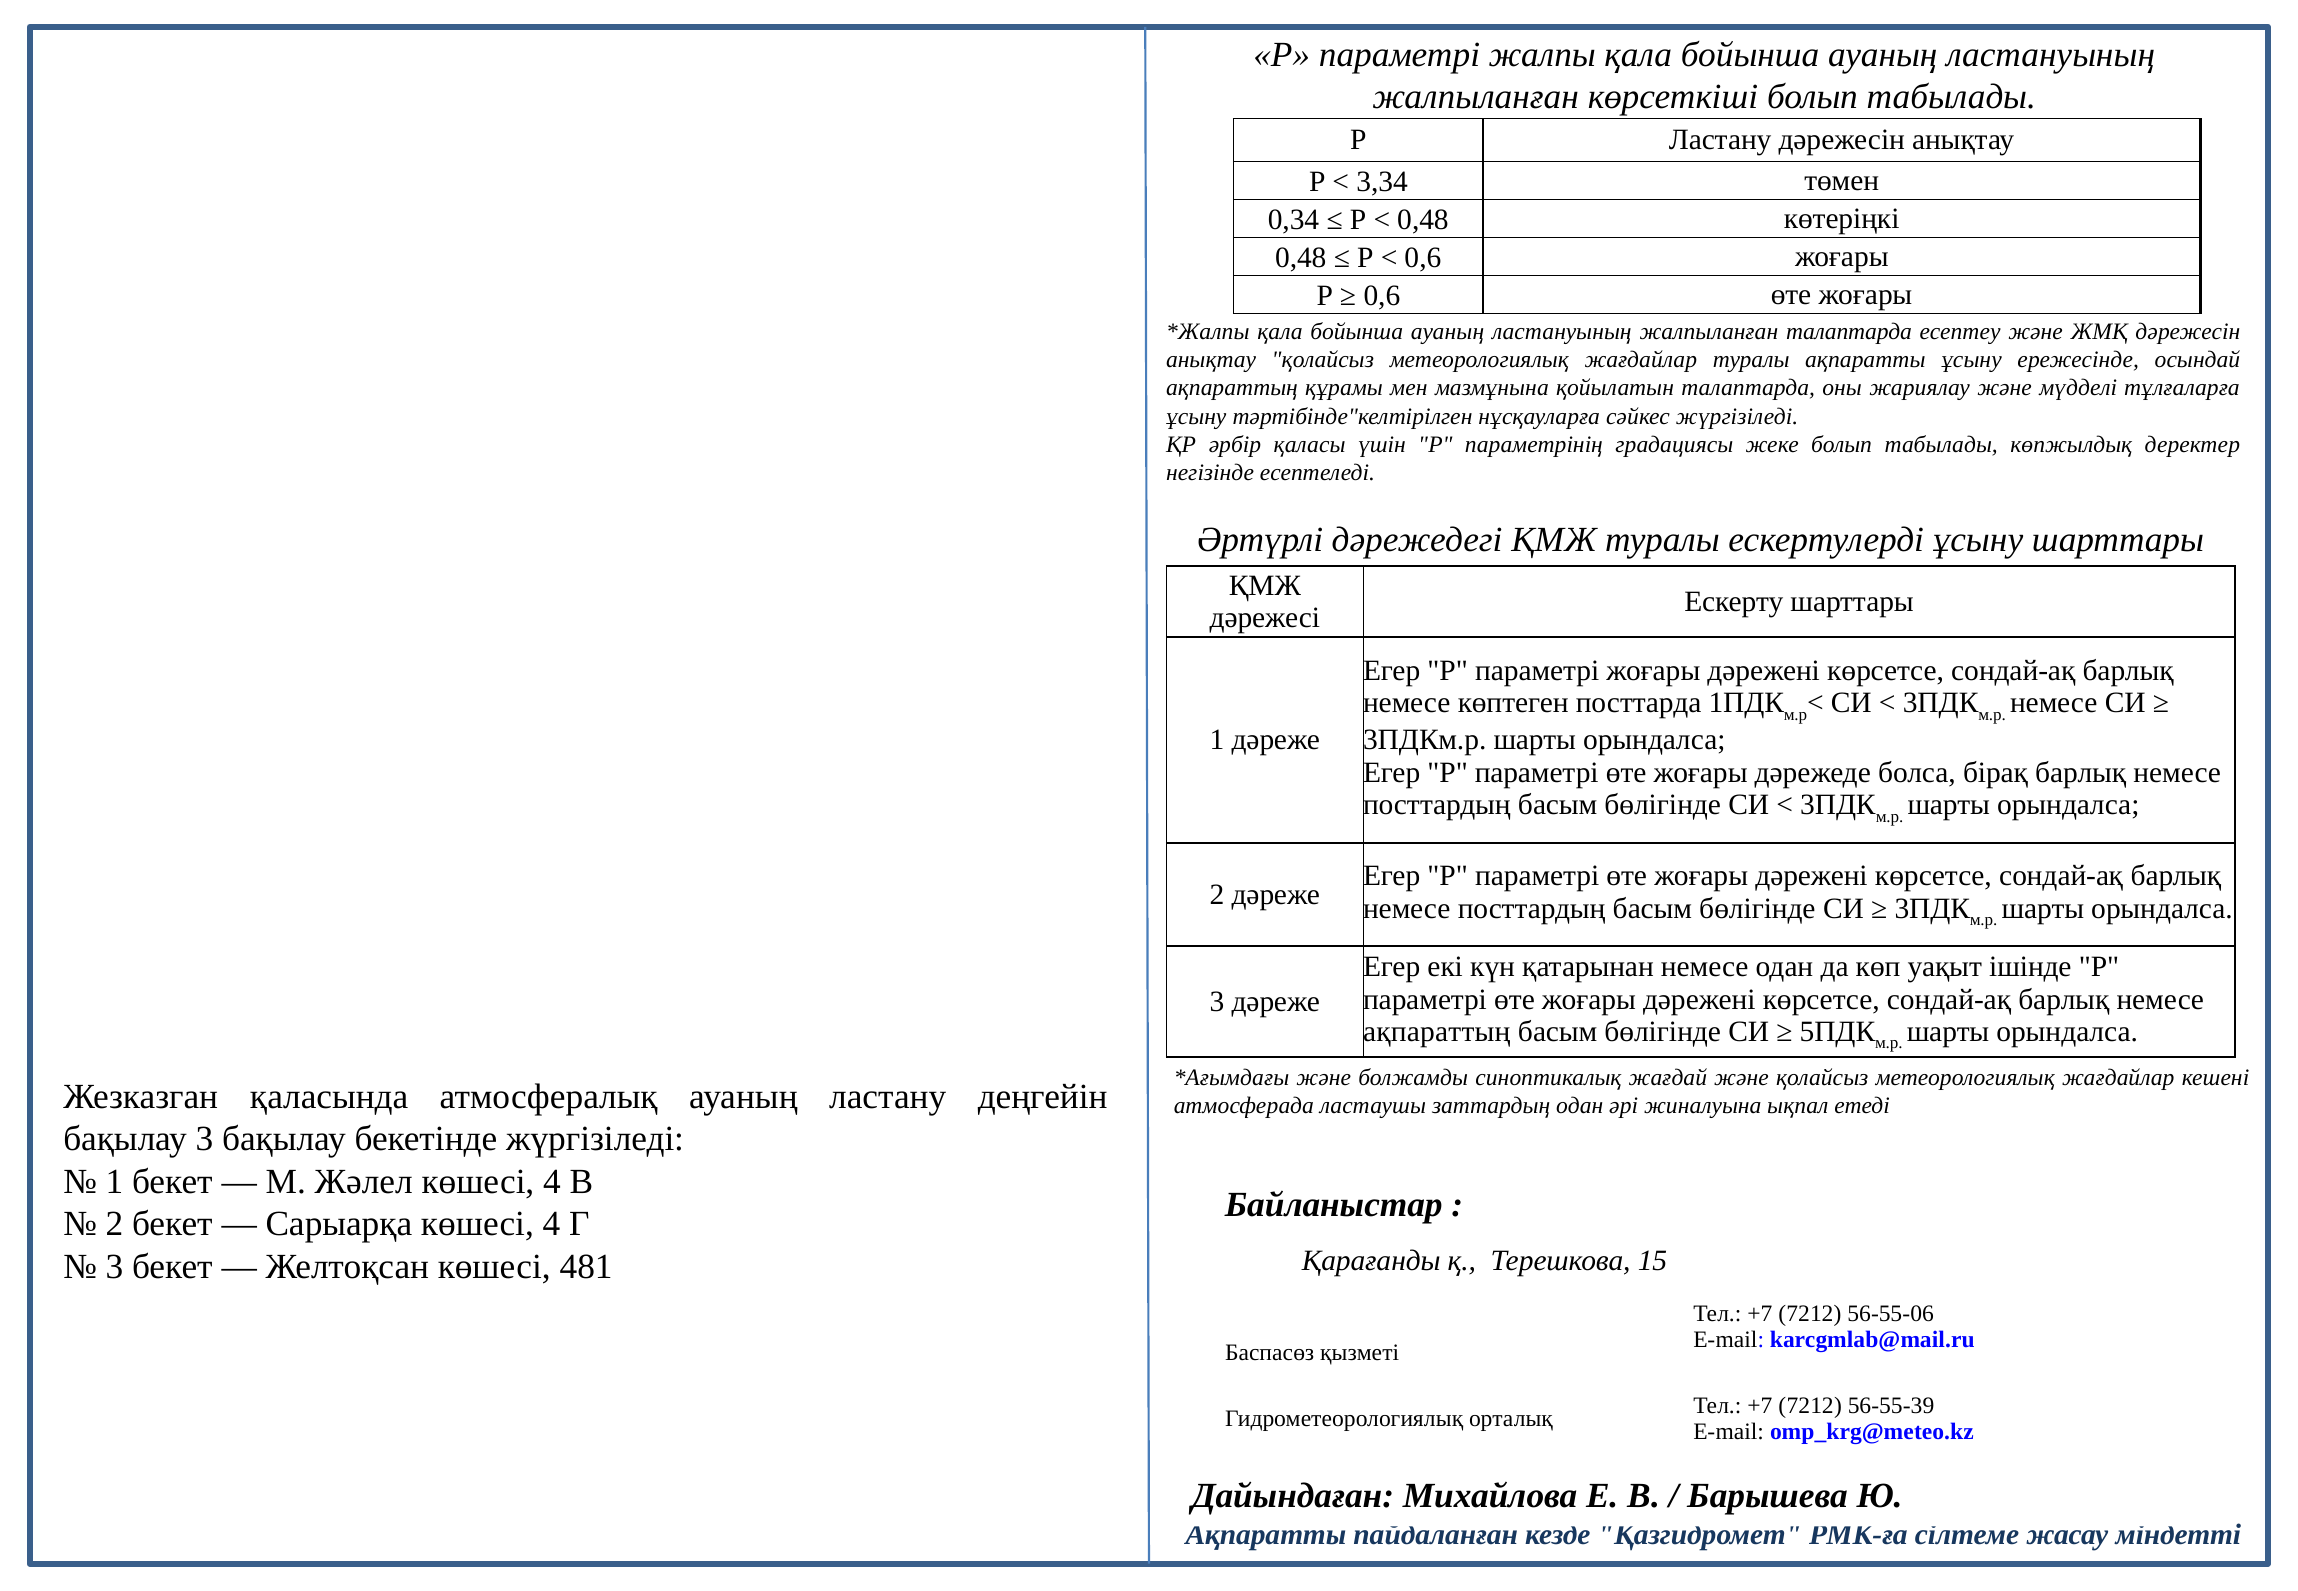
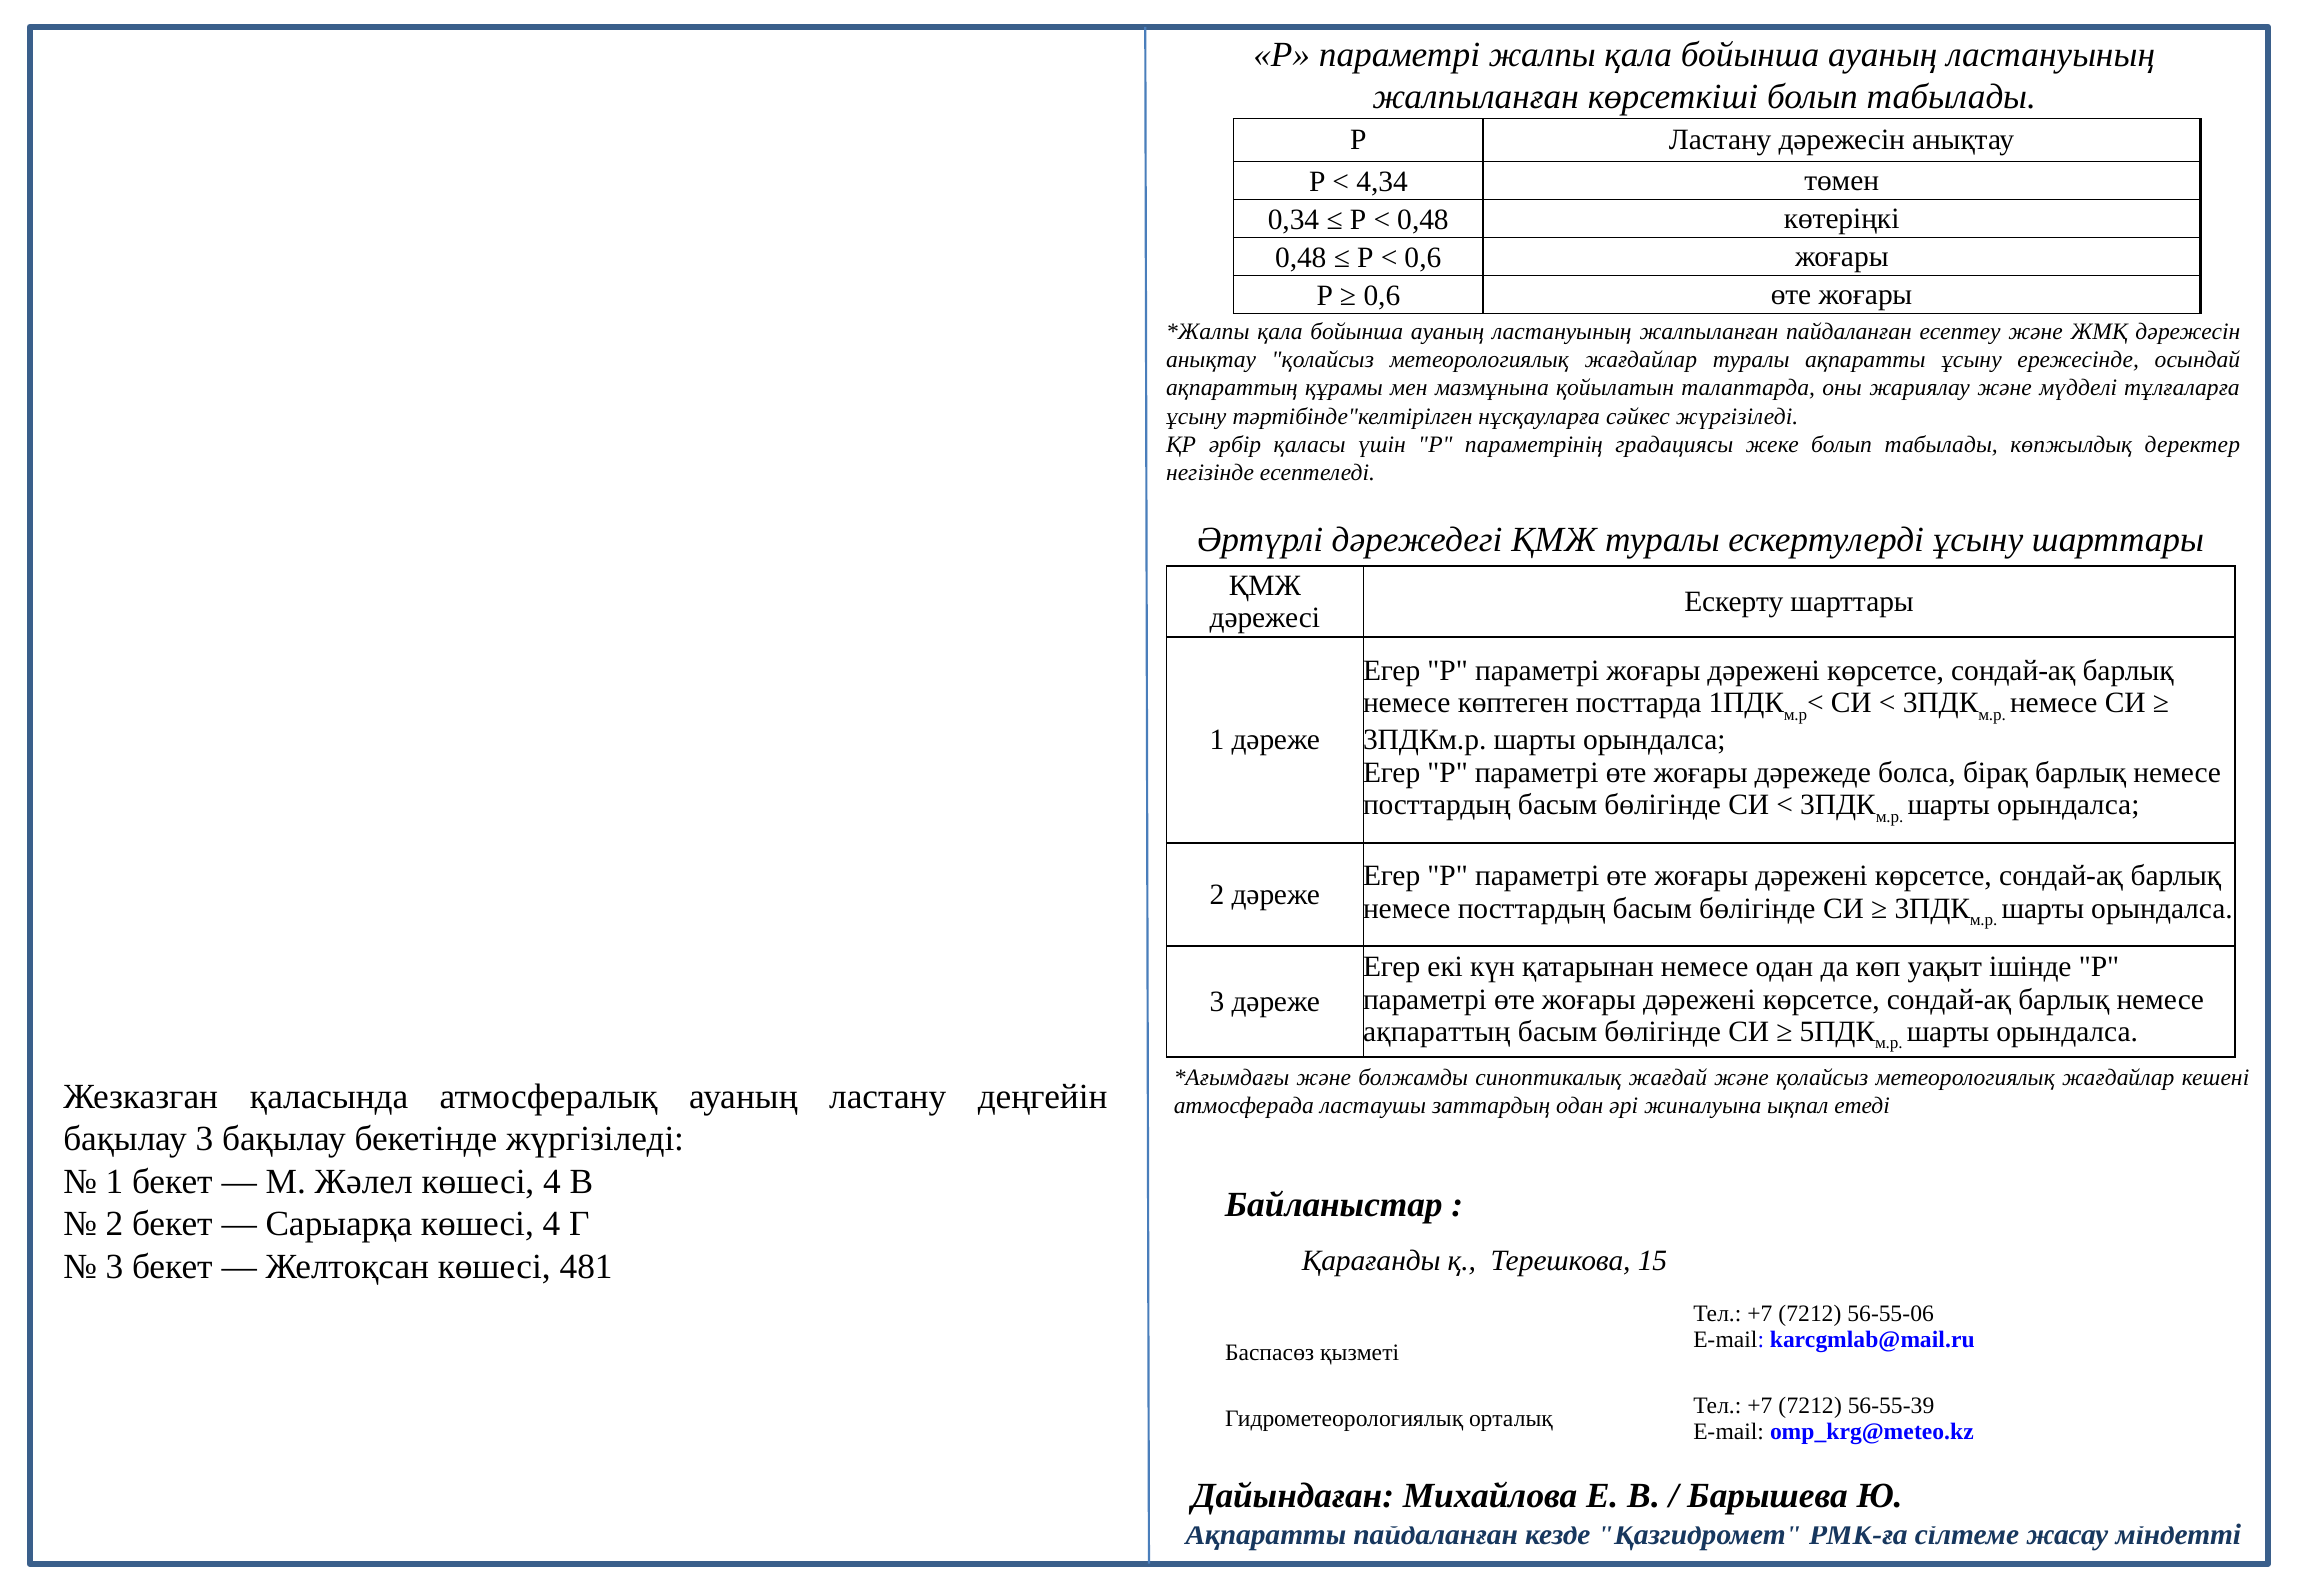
3,34: 3,34 -> 4,34
жалпыланған талаптарда: талаптарда -> пайдаланған
